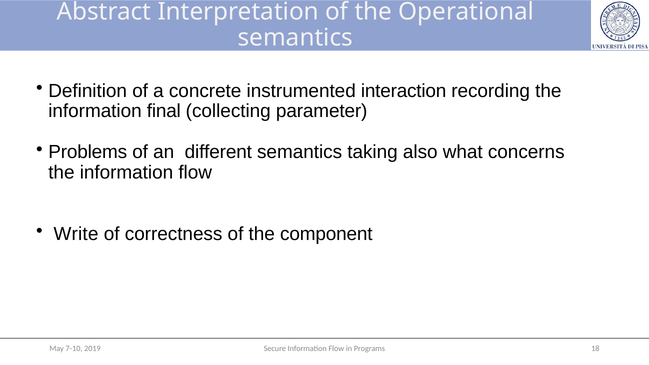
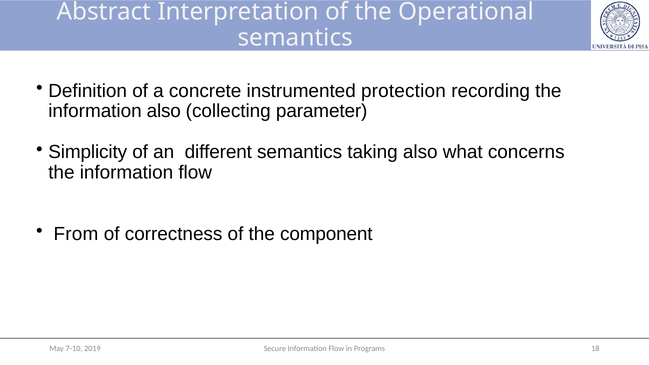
interaction: interaction -> protection
information final: final -> also
Problems: Problems -> Simplicity
Write: Write -> From
